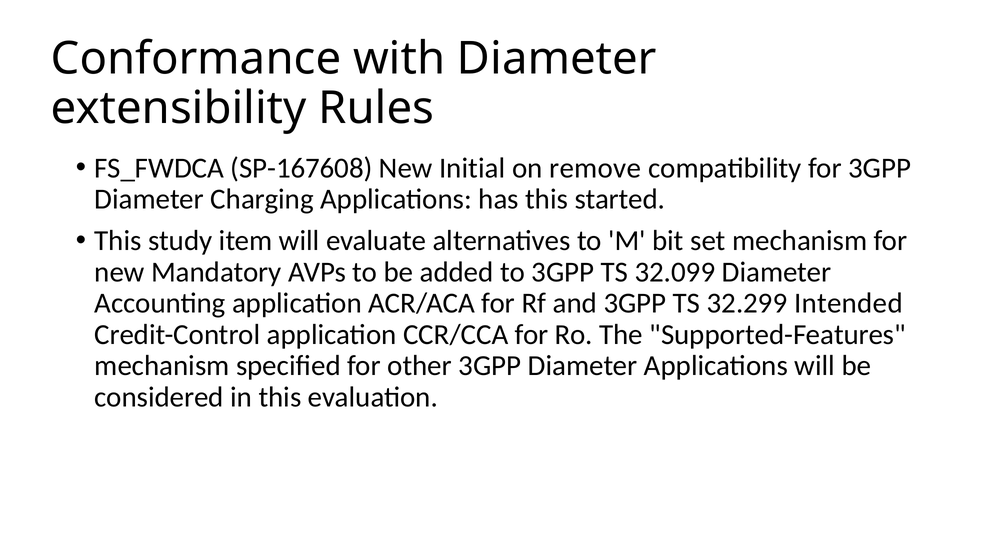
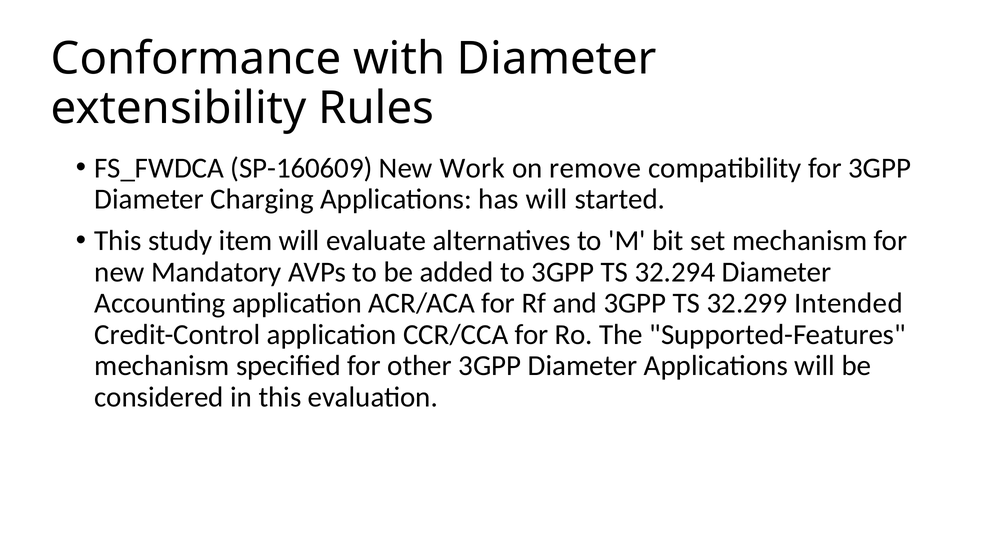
SP-167608: SP-167608 -> SP-160609
Initial: Initial -> Work
has this: this -> will
32.099: 32.099 -> 32.294
